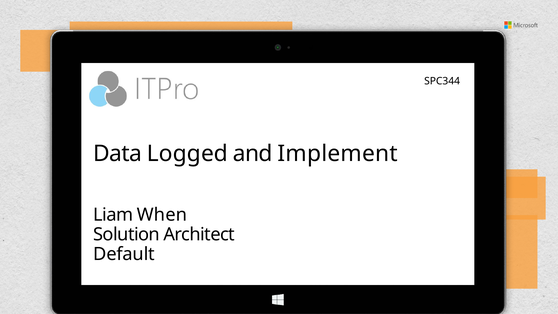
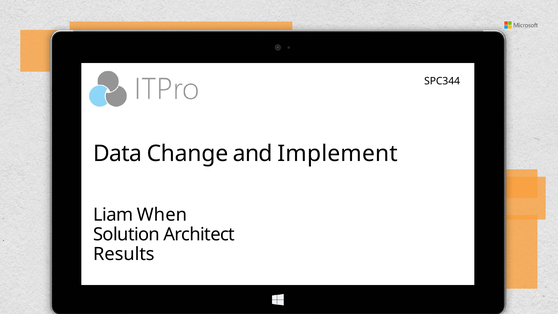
Logged: Logged -> Change
Default: Default -> Results
